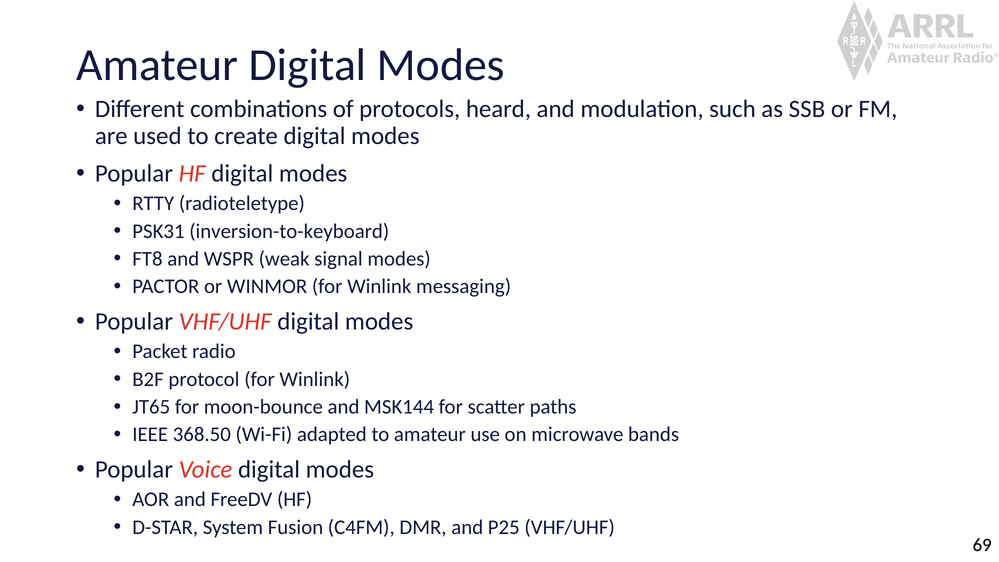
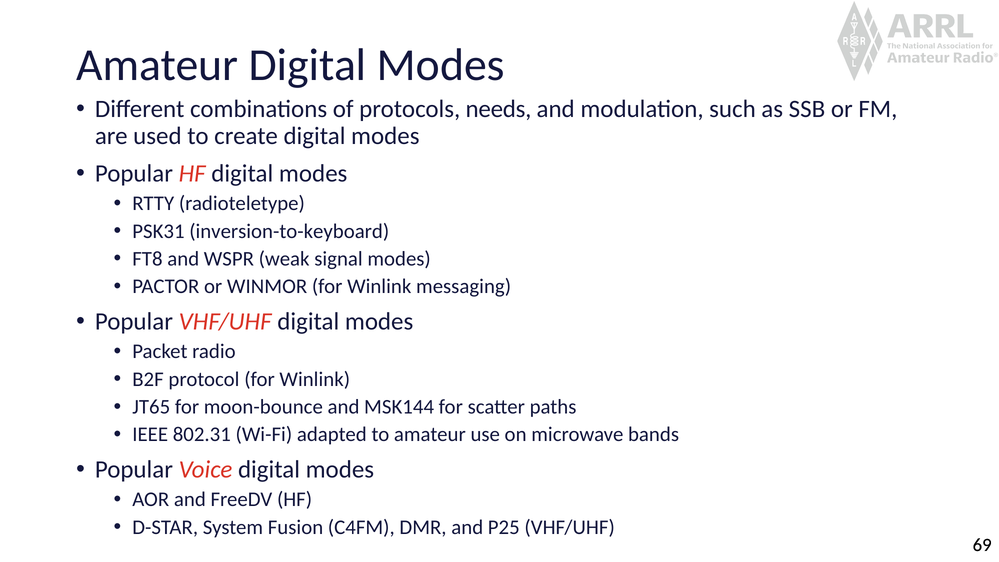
heard: heard -> needs
368.50: 368.50 -> 802.31
